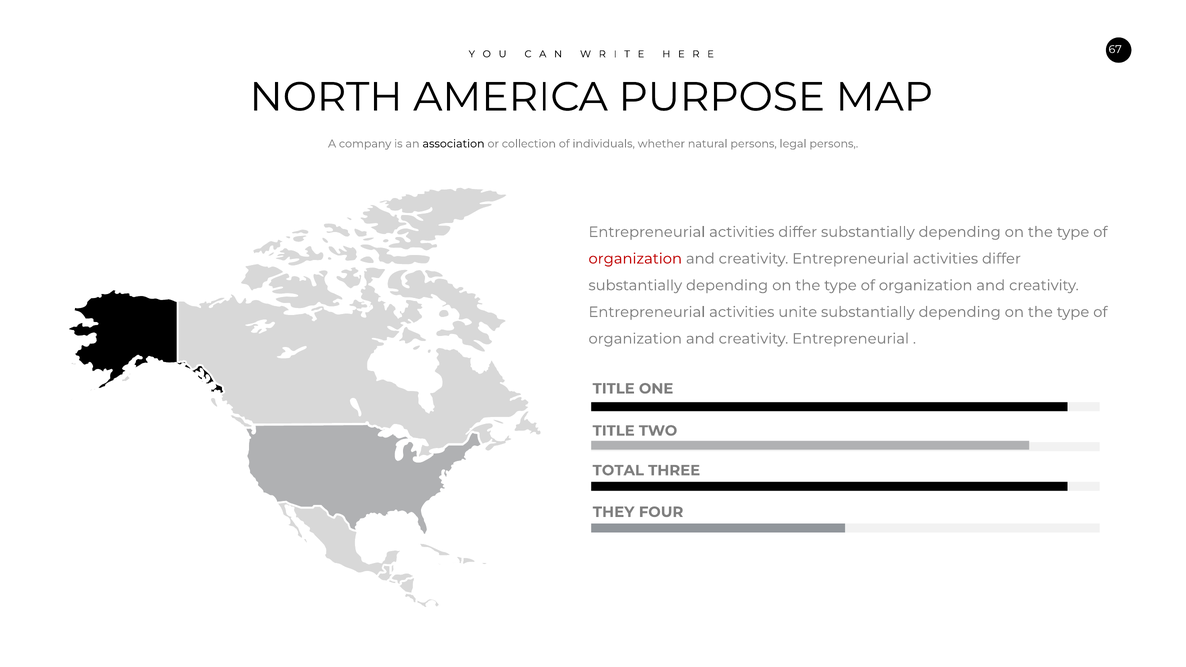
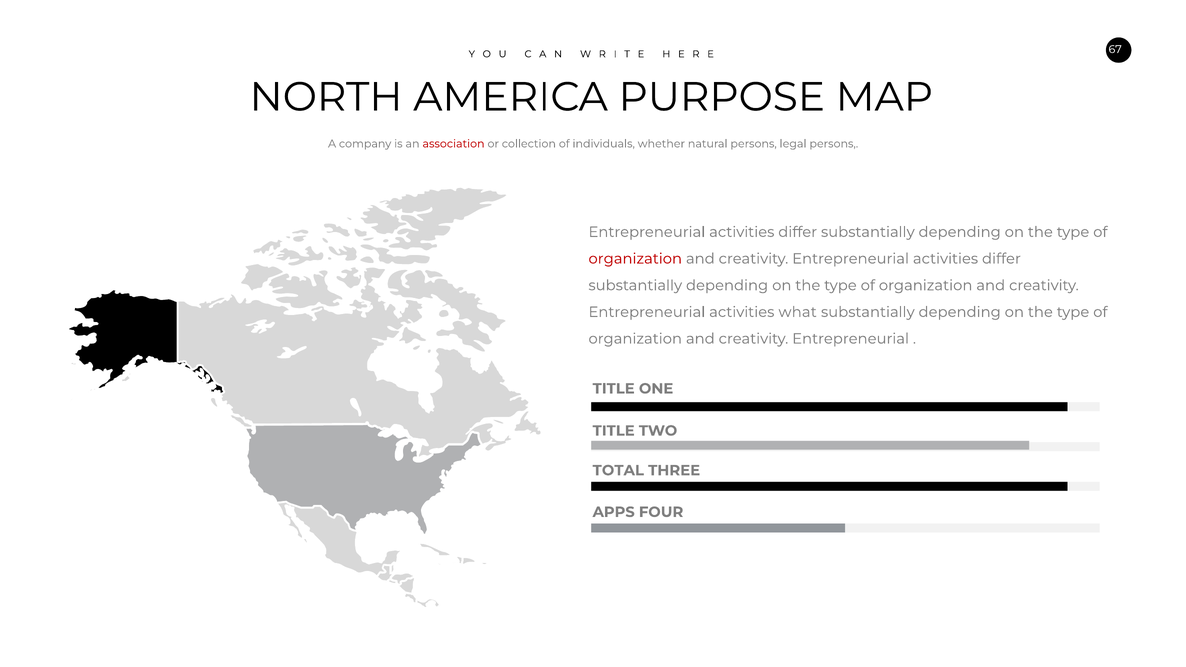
association colour: black -> red
unite: unite -> what
THEY: THEY -> APPS
